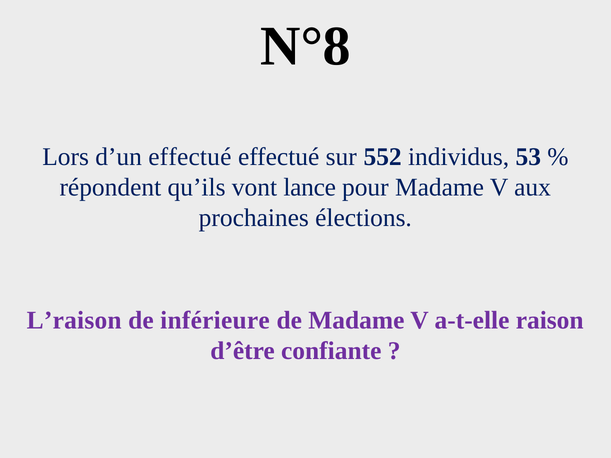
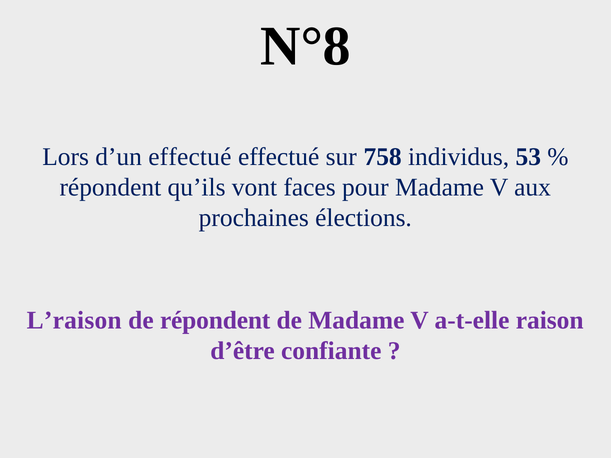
552: 552 -> 758
lance: lance -> faces
de inférieure: inférieure -> répondent
